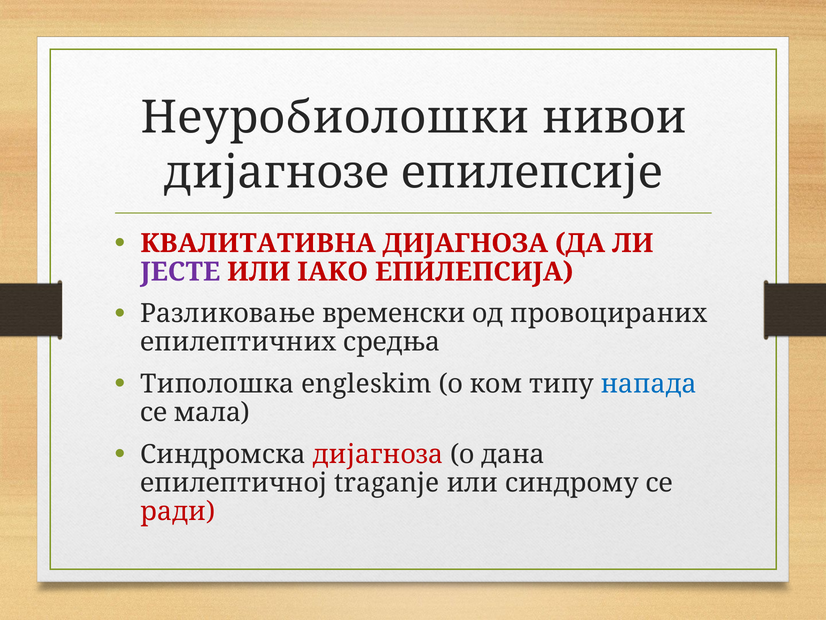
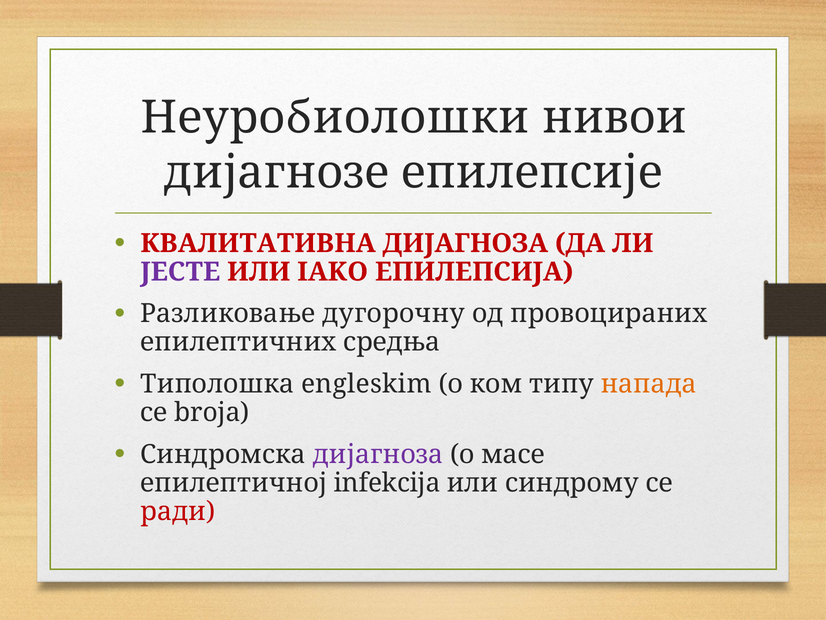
временски: временски -> дугорочну
напада colour: blue -> orange
мала: мала -> broja
дијагноза at (378, 454) colour: red -> purple
дана: дана -> масе
traganje: traganje -> infekcija
